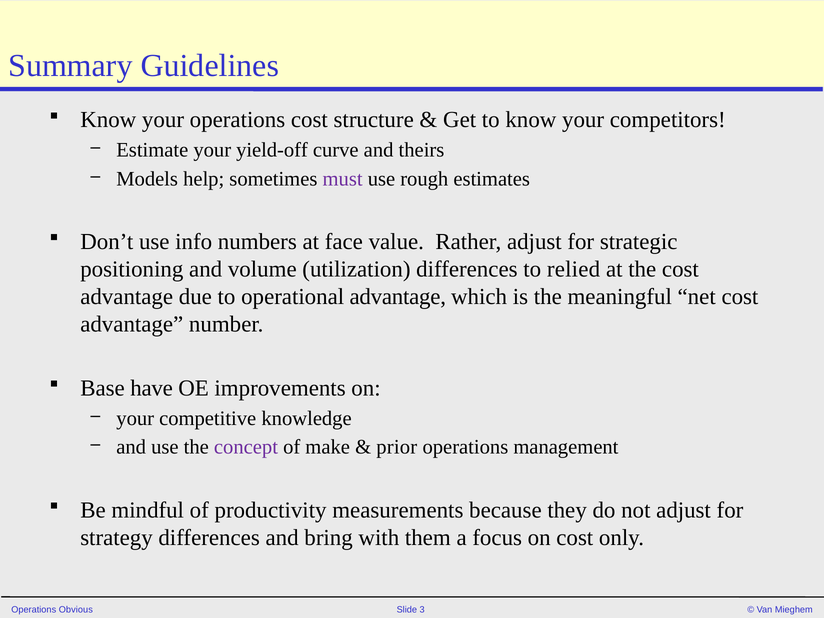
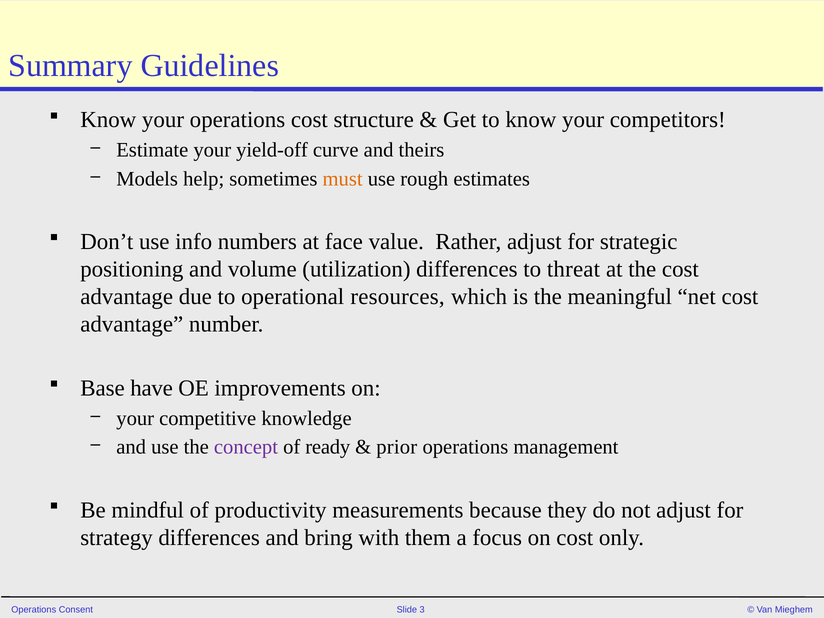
must colour: purple -> orange
relied: relied -> threat
operational advantage: advantage -> resources
make: make -> ready
Obvious: Obvious -> Consent
